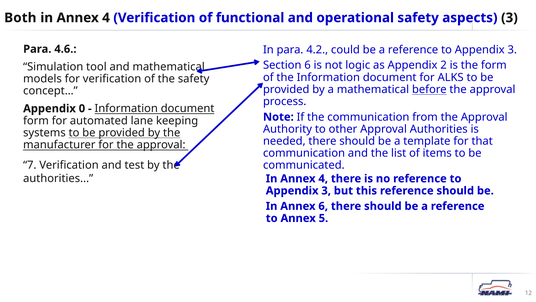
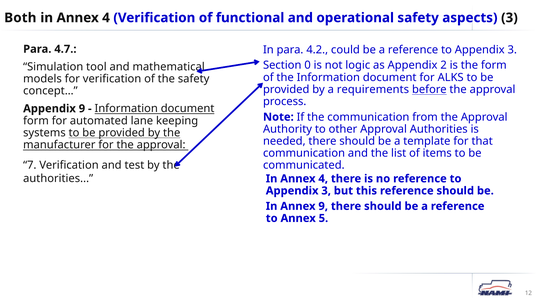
4.6: 4.6 -> 4.7
Section 6: 6 -> 0
a mathematical: mathematical -> requirements
Appendix 0: 0 -> 9
Annex 6: 6 -> 9
